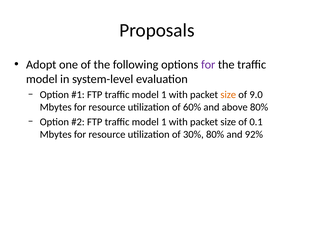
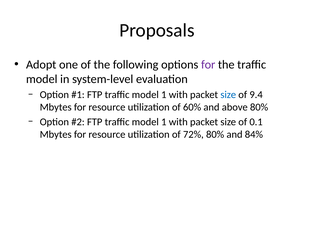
size at (228, 95) colour: orange -> blue
9.0: 9.0 -> 9.4
30%: 30% -> 72%
92%: 92% -> 84%
